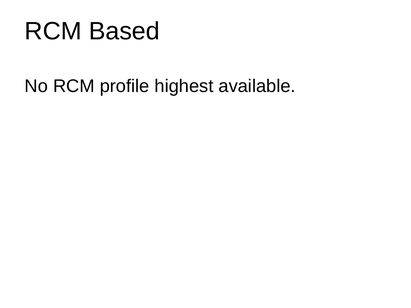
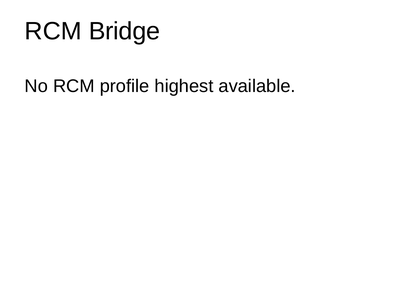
Based: Based -> Bridge
